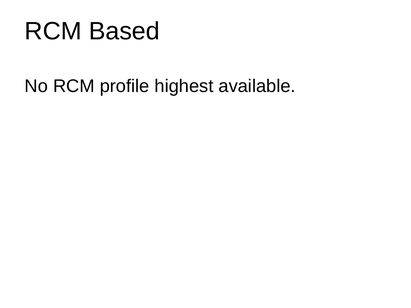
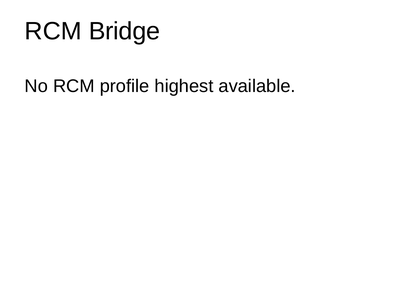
Based: Based -> Bridge
